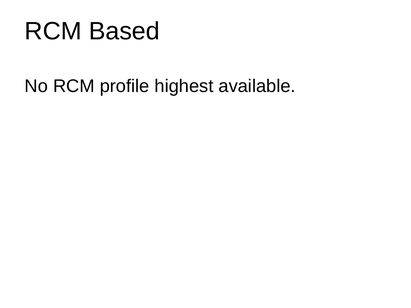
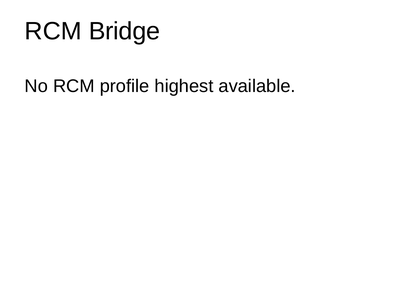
Based: Based -> Bridge
